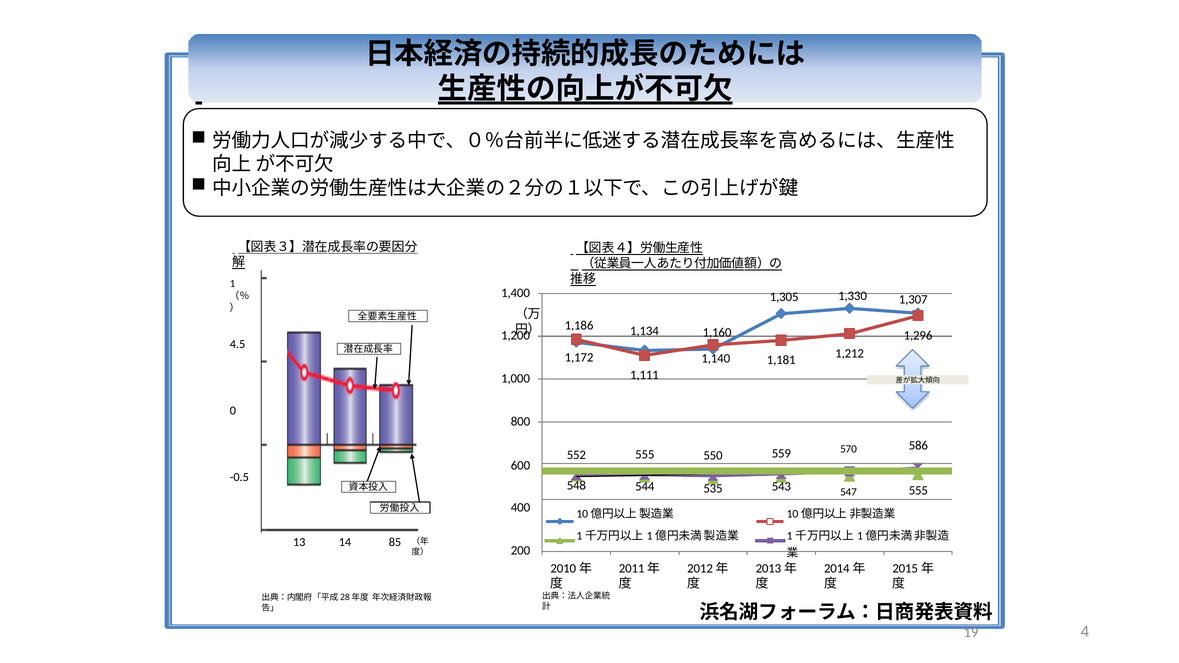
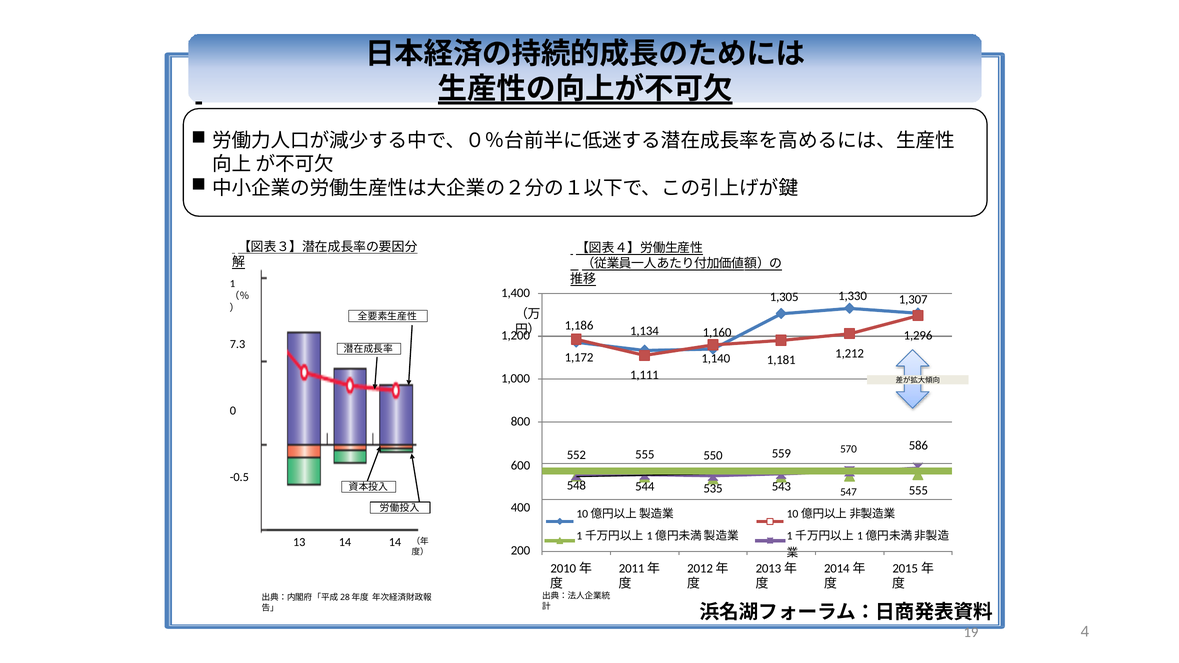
4.5: 4.5 -> 7.3
14 85: 85 -> 14
